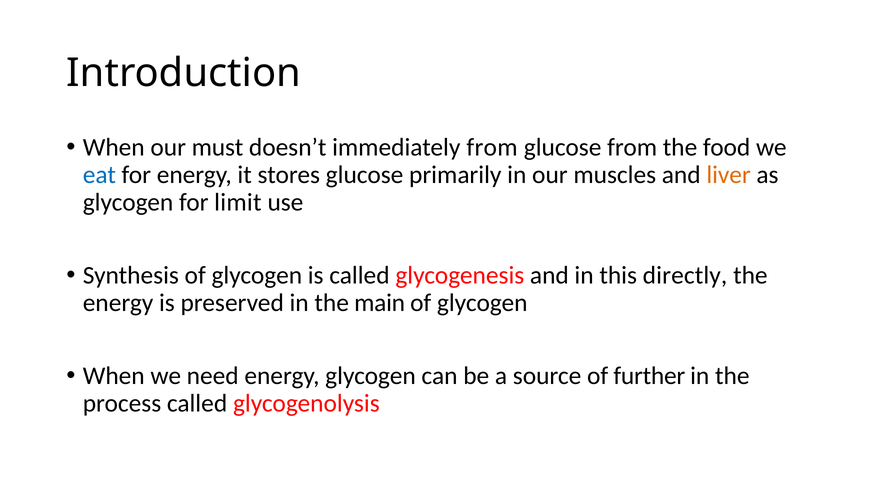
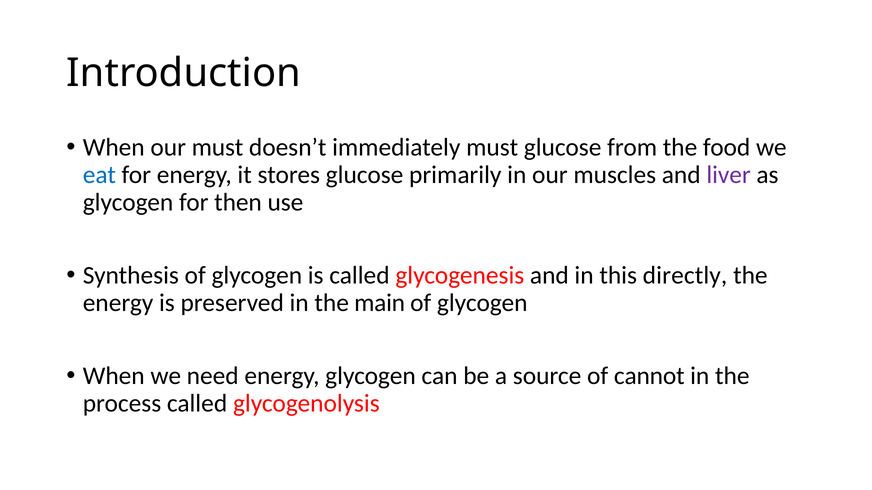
immediately from: from -> must
liver colour: orange -> purple
limit: limit -> then
further: further -> cannot
